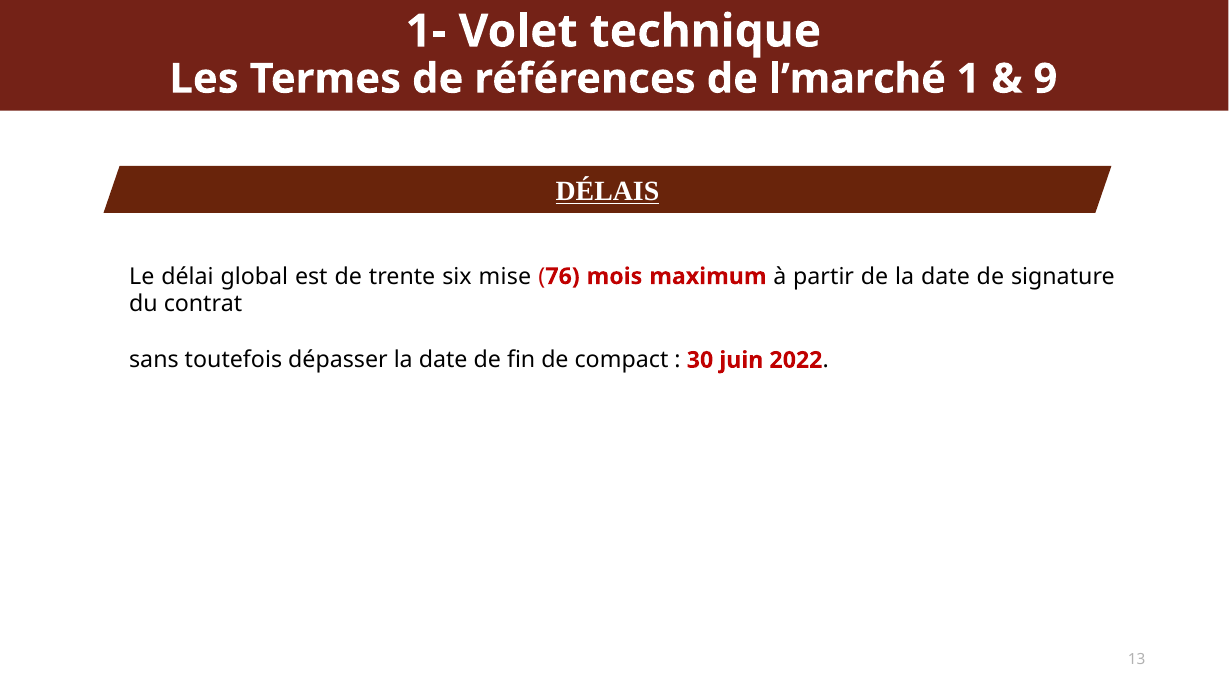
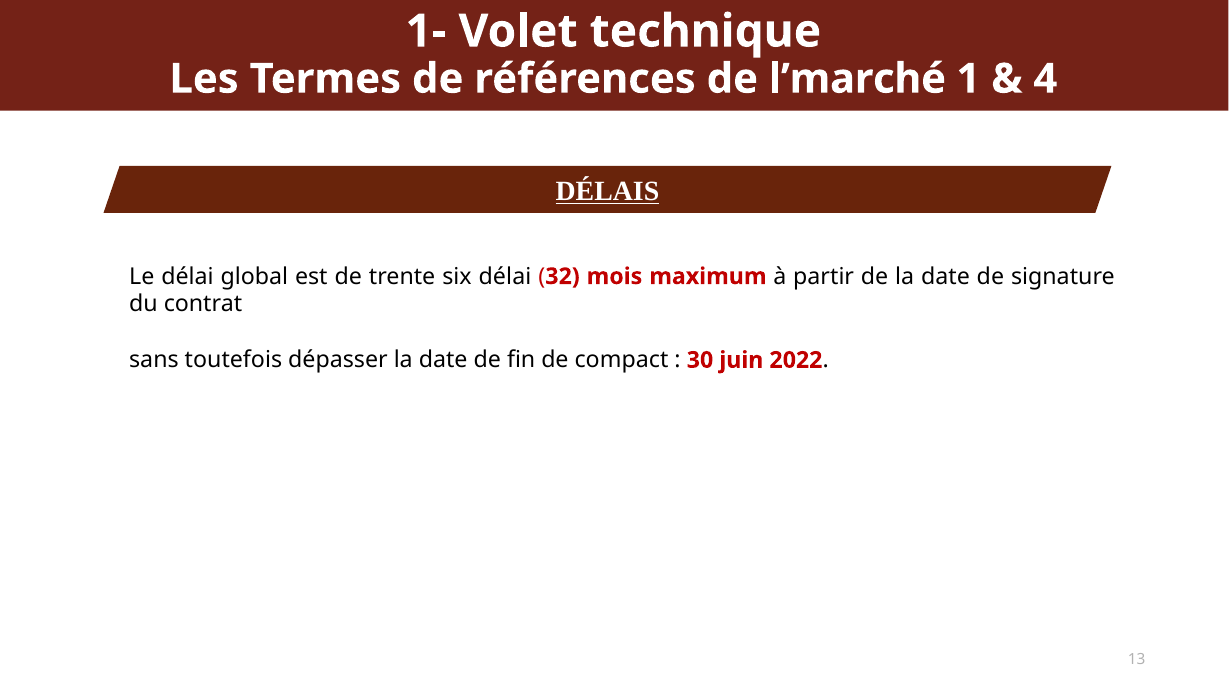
9: 9 -> 4
six mise: mise -> délai
76: 76 -> 32
